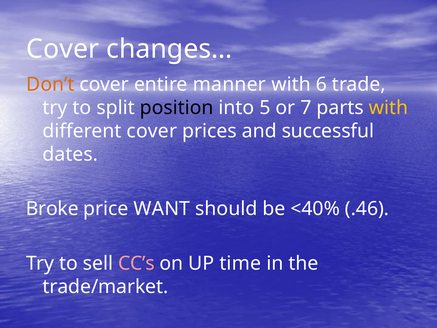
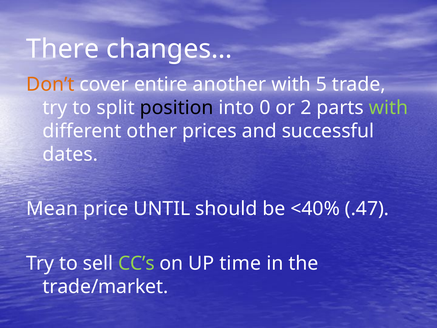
Cover at (63, 49): Cover -> There
manner: manner -> another
6: 6 -> 5
5: 5 -> 0
7: 7 -> 2
with at (388, 108) colour: yellow -> light green
different cover: cover -> other
Broke: Broke -> Mean
WANT: WANT -> UNTIL
.46: .46 -> .47
CC’s colour: pink -> light green
